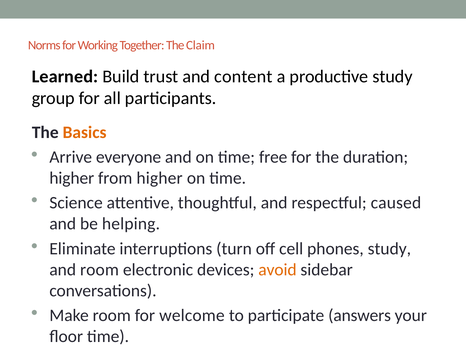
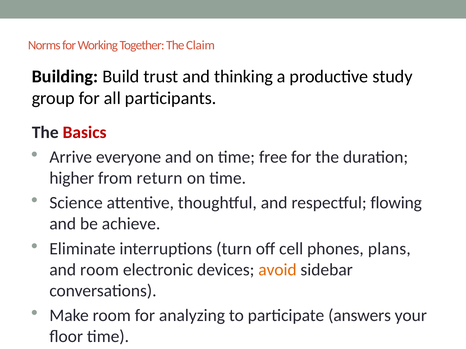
Learned: Learned -> Building
content: content -> thinking
Basics colour: orange -> red
from higher: higher -> return
caused: caused -> flowing
helping: helping -> achieve
phones study: study -> plans
welcome: welcome -> analyzing
